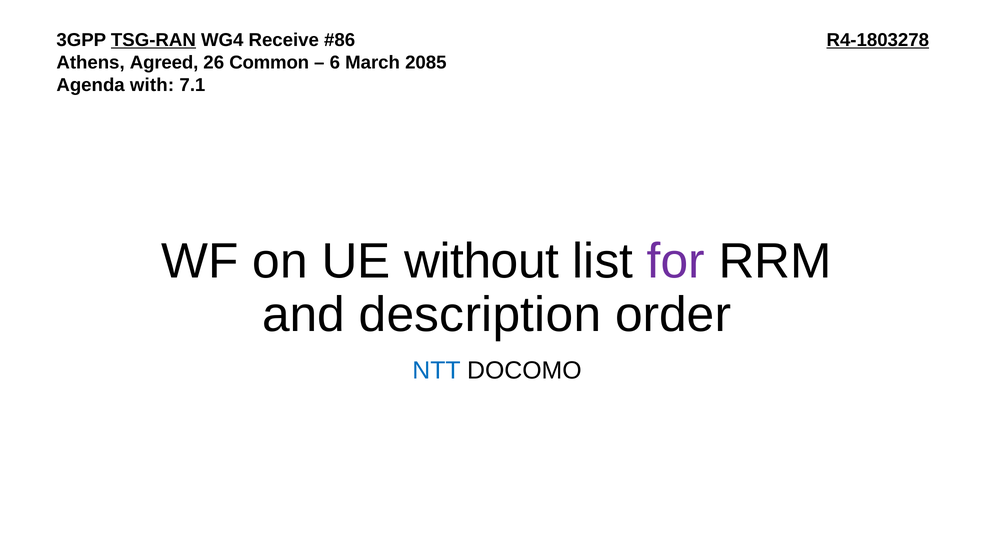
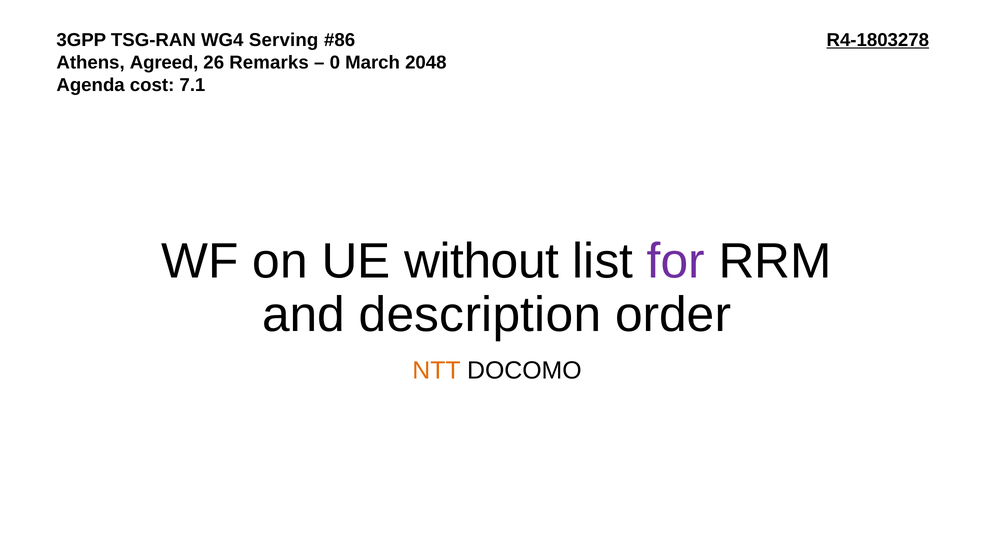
TSG-RAN underline: present -> none
Receive: Receive -> Serving
Common: Common -> Remarks
6: 6 -> 0
2085: 2085 -> 2048
with: with -> cost
NTT colour: blue -> orange
